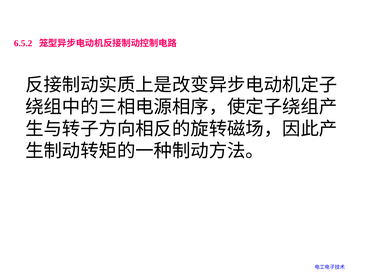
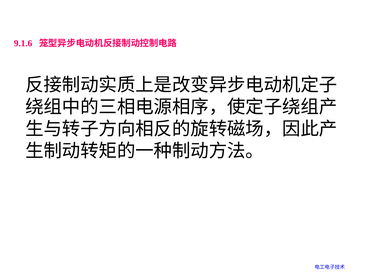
6.5.2: 6.5.2 -> 9.1.6
